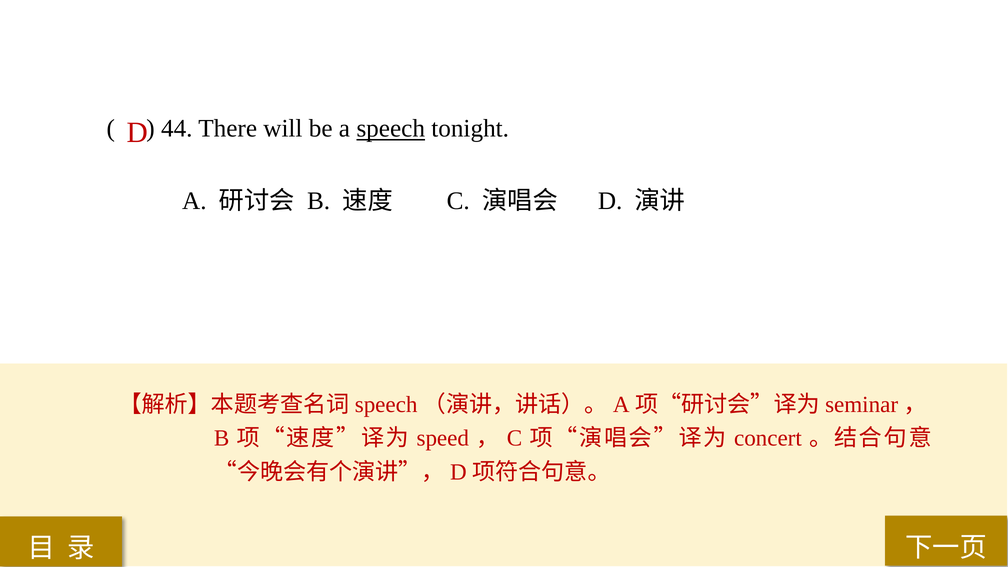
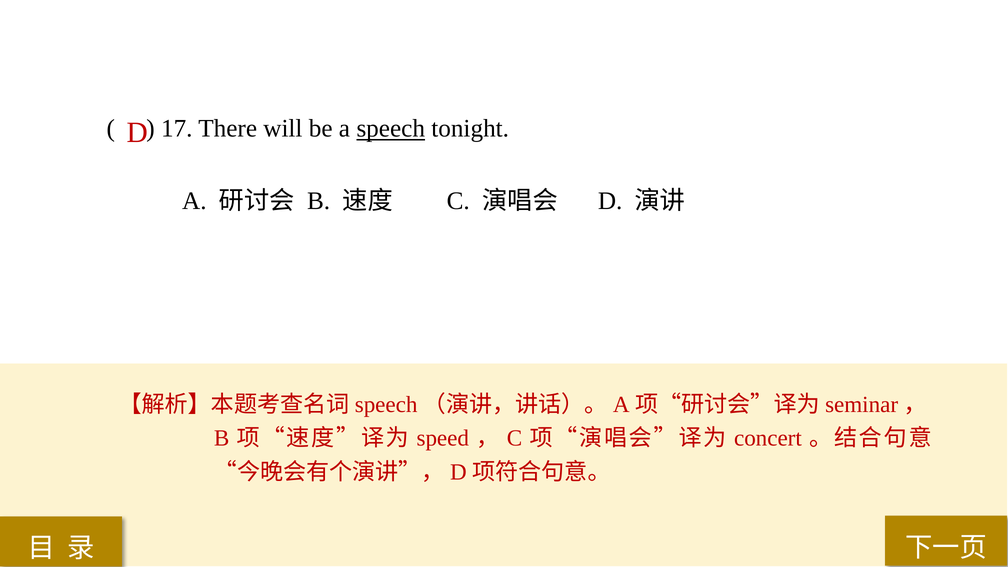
44: 44 -> 17
